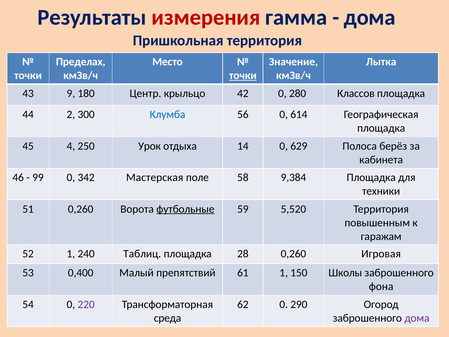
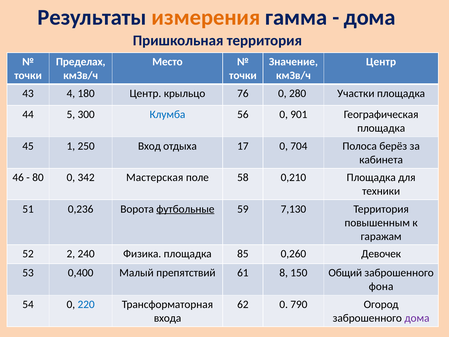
измерения colour: red -> orange
Лытка at (381, 62): Лытка -> Центр
точки at (243, 76) underline: present -> none
9: 9 -> 4
42: 42 -> 76
Классов: Классов -> Участки
2: 2 -> 5
614: 614 -> 901
4: 4 -> 1
Урок: Урок -> Вход
14: 14 -> 17
629: 629 -> 704
99: 99 -> 80
9,384: 9,384 -> 0,210
51 0,260: 0,260 -> 0,236
5,520: 5,520 -> 7,130
52 1: 1 -> 2
Таблиц: Таблиц -> Физика
28: 28 -> 85
Игровая: Игровая -> Девочек
61 1: 1 -> 8
Школы: Школы -> Общий
220 colour: purple -> blue
290: 290 -> 790
среда: среда -> входа
